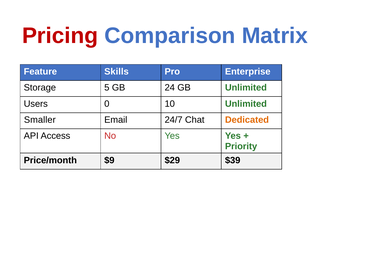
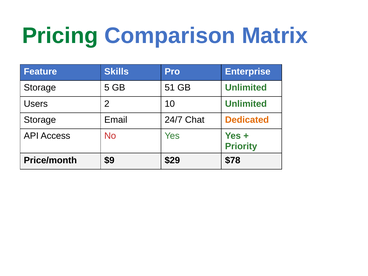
Pricing colour: red -> green
24: 24 -> 51
0: 0 -> 2
Smaller at (40, 120): Smaller -> Storage
$39: $39 -> $78
